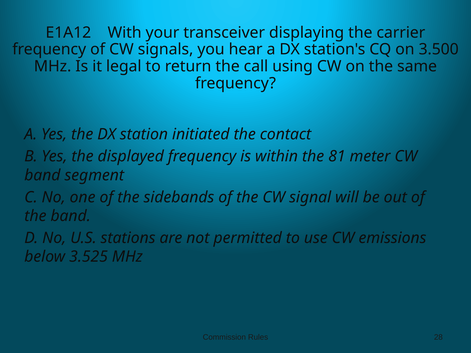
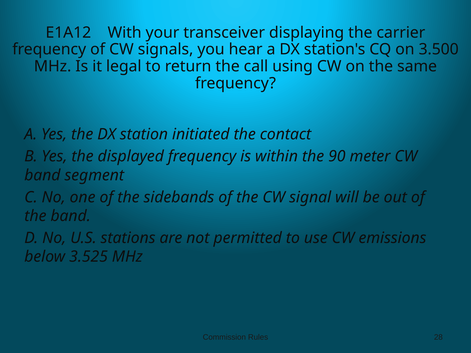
81: 81 -> 90
